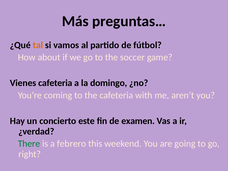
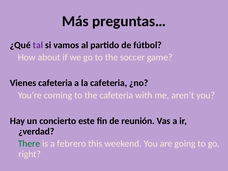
tal colour: orange -> purple
la domingo: domingo -> cafeteria
examen: examen -> reunión
